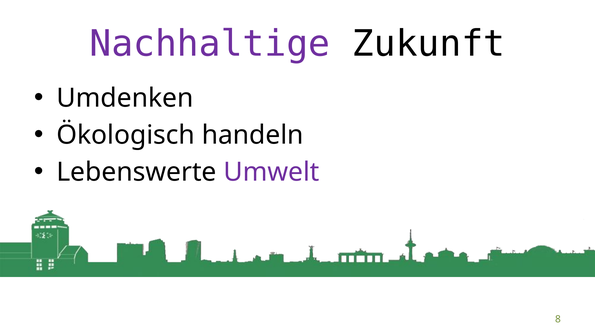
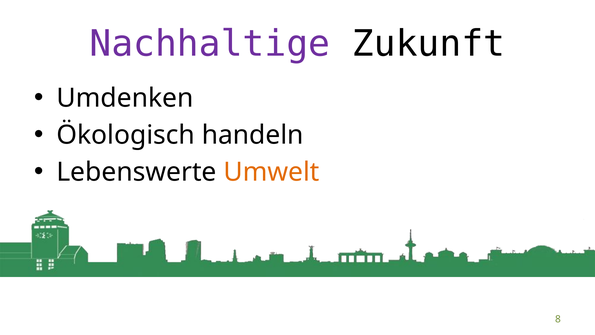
Umwelt colour: purple -> orange
